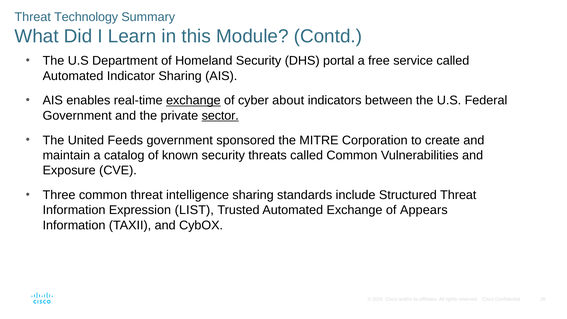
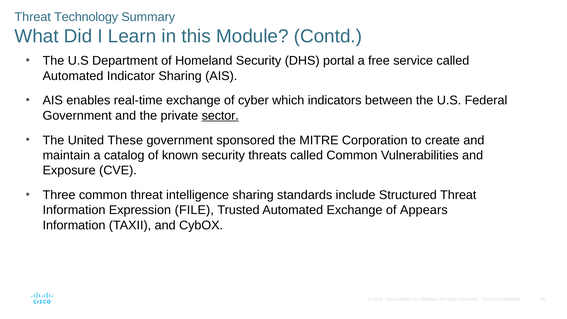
exchange at (193, 100) underline: present -> none
about: about -> which
Feeds: Feeds -> These
LIST: LIST -> FILE
